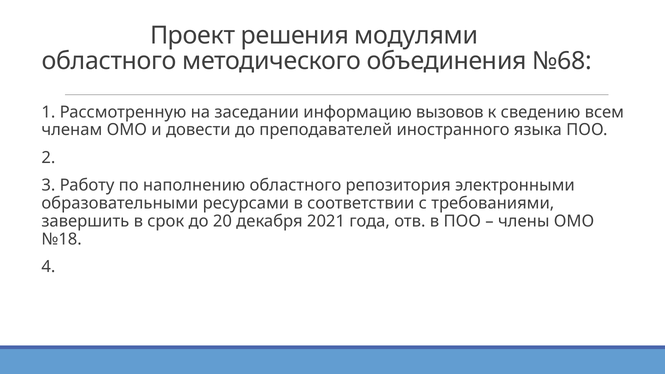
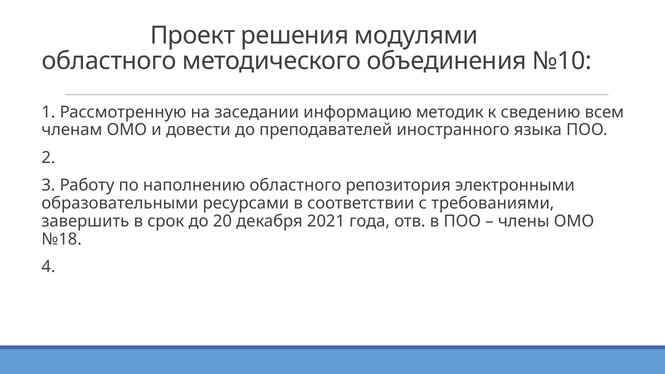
№68: №68 -> №10
вызовов: вызовов -> методик
